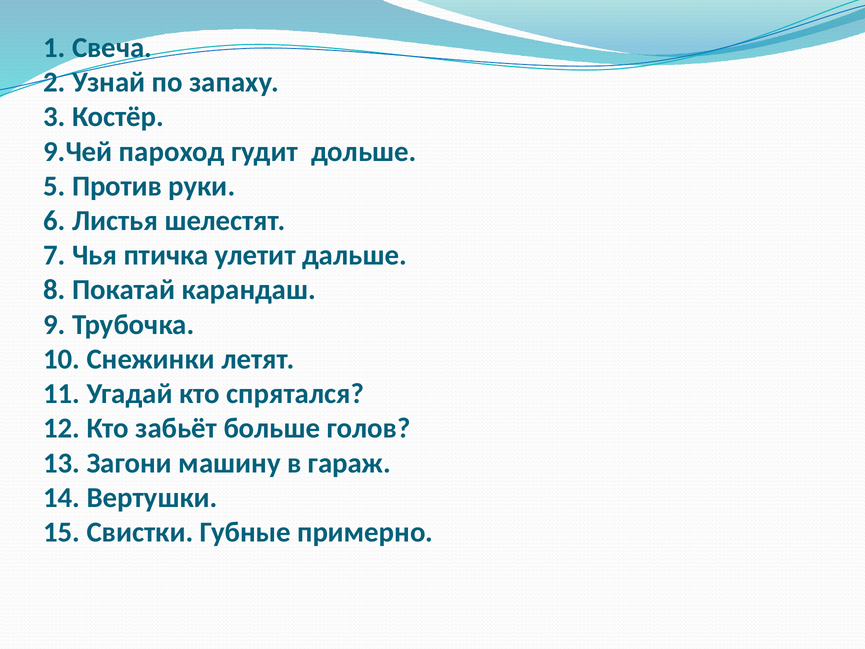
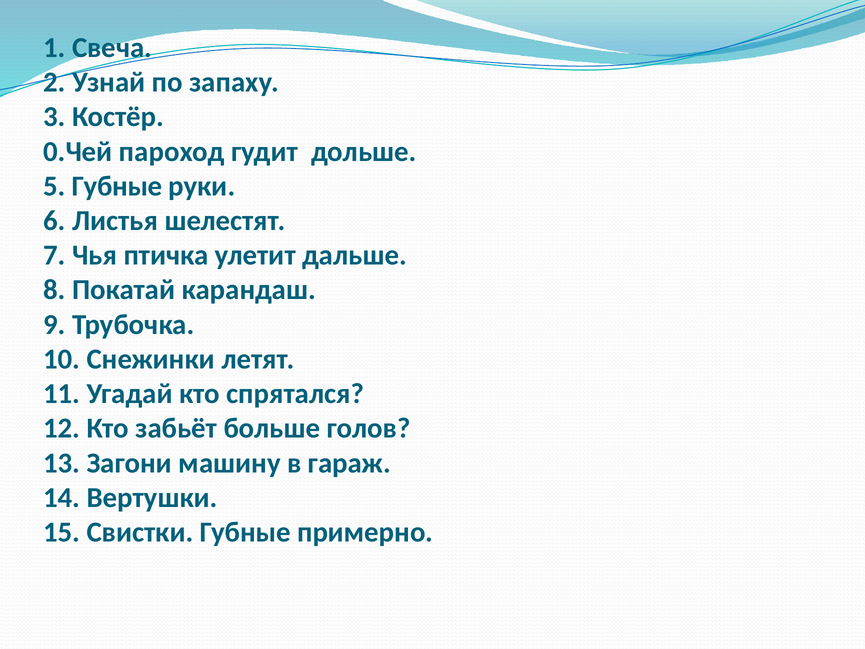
9.Чей: 9.Чей -> 0.Чей
5 Против: Против -> Губные
